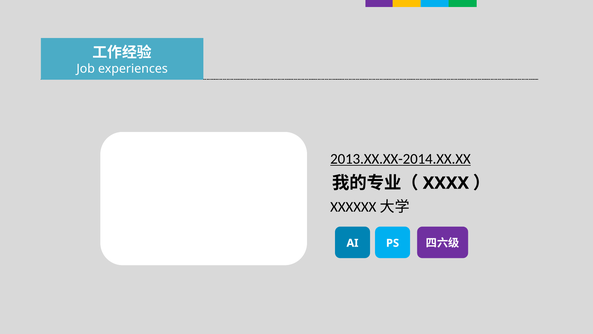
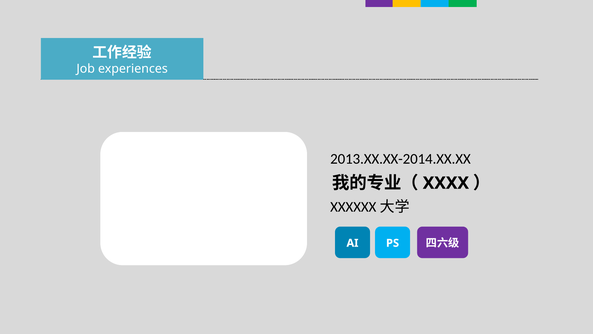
2013.XX.XX-2014.XX.XX underline: present -> none
